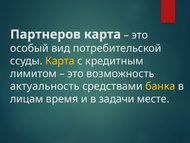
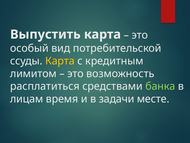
Партнеров: Партнеров -> Выпустить
актуальность: актуальность -> расплатиться
банка colour: yellow -> light green
